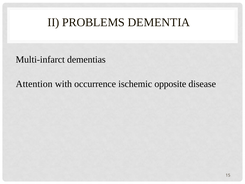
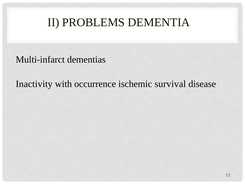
Attention: Attention -> Inactivity
opposite: opposite -> survival
